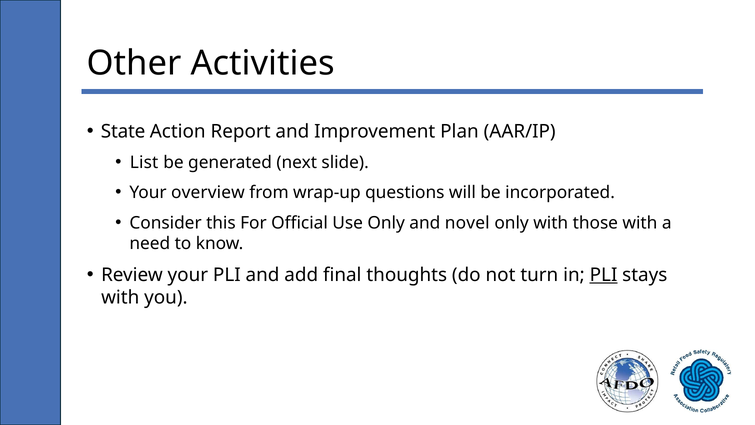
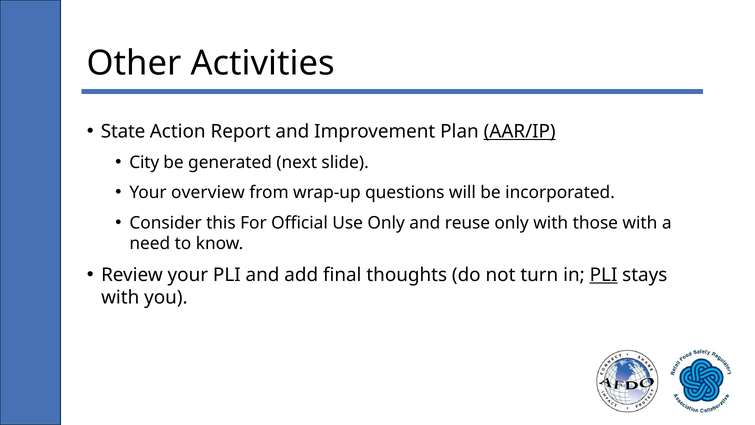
AAR/IP underline: none -> present
List: List -> City
novel: novel -> reuse
